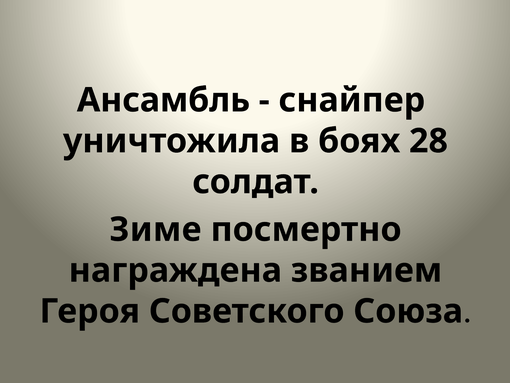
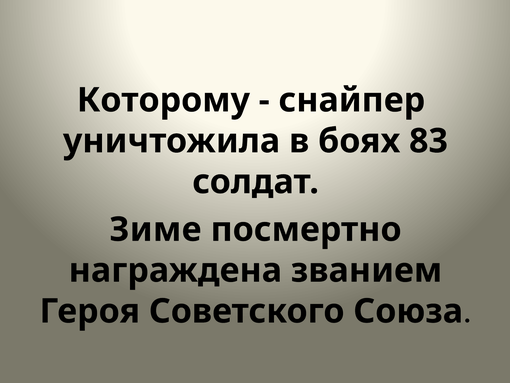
Ансамбль: Ансамбль -> Которому
28: 28 -> 83
